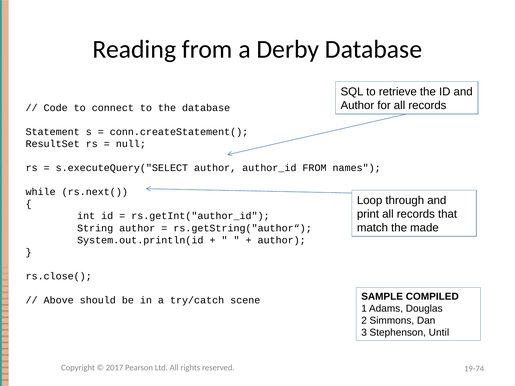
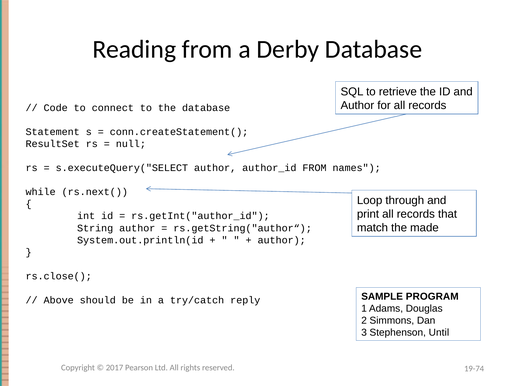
COMPILED: COMPILED -> PROGRAM
scene: scene -> reply
